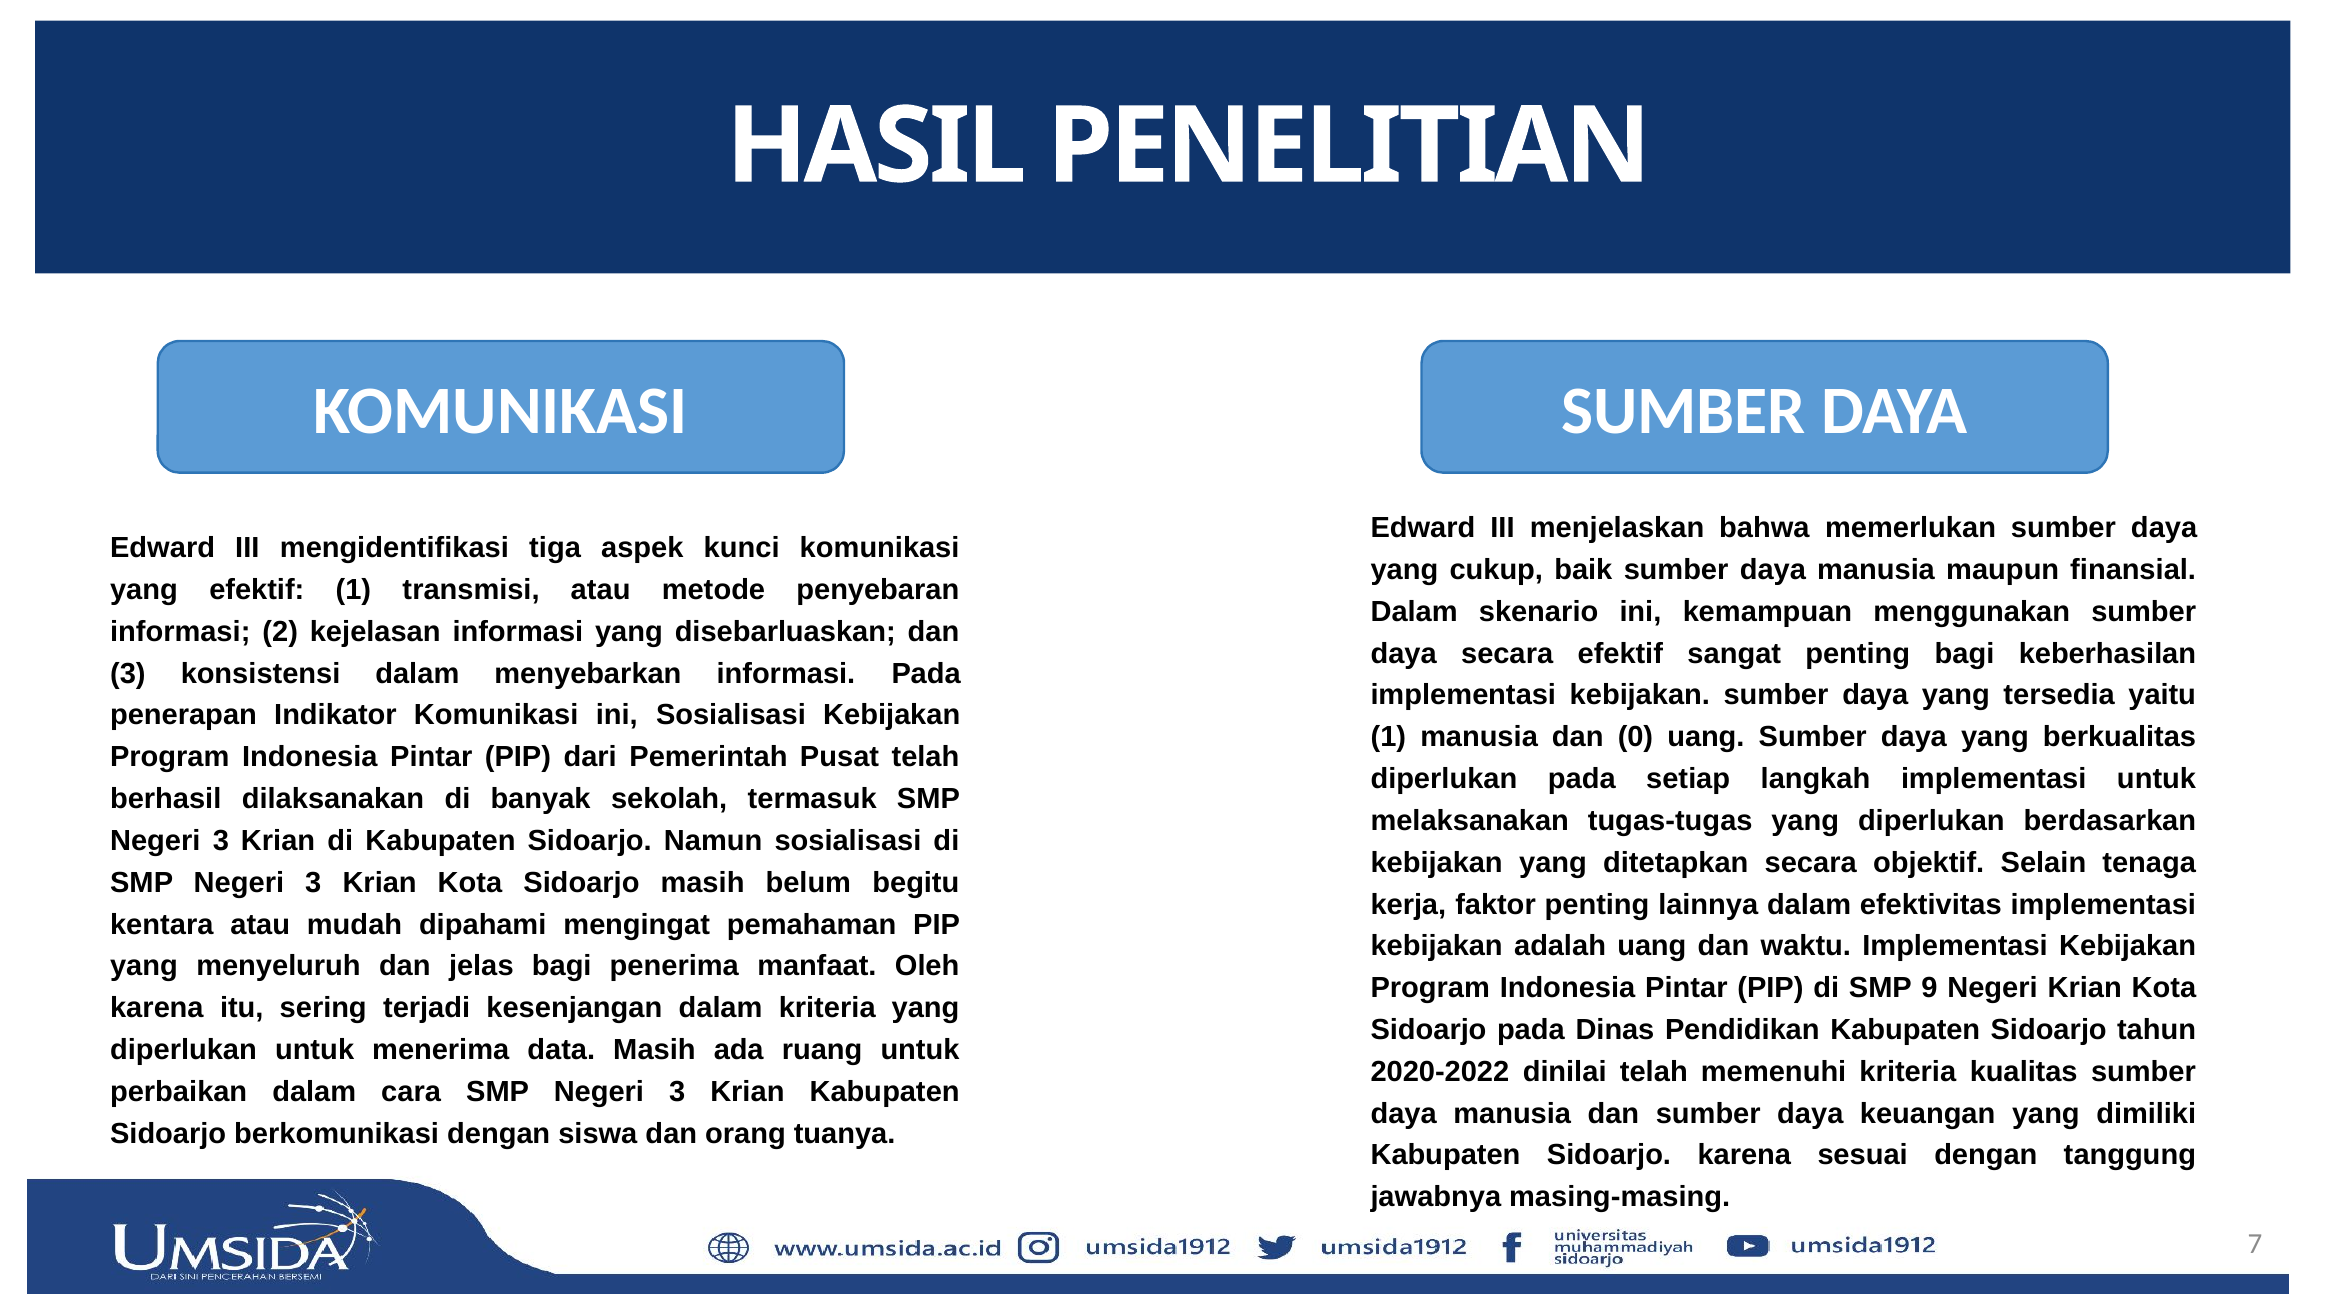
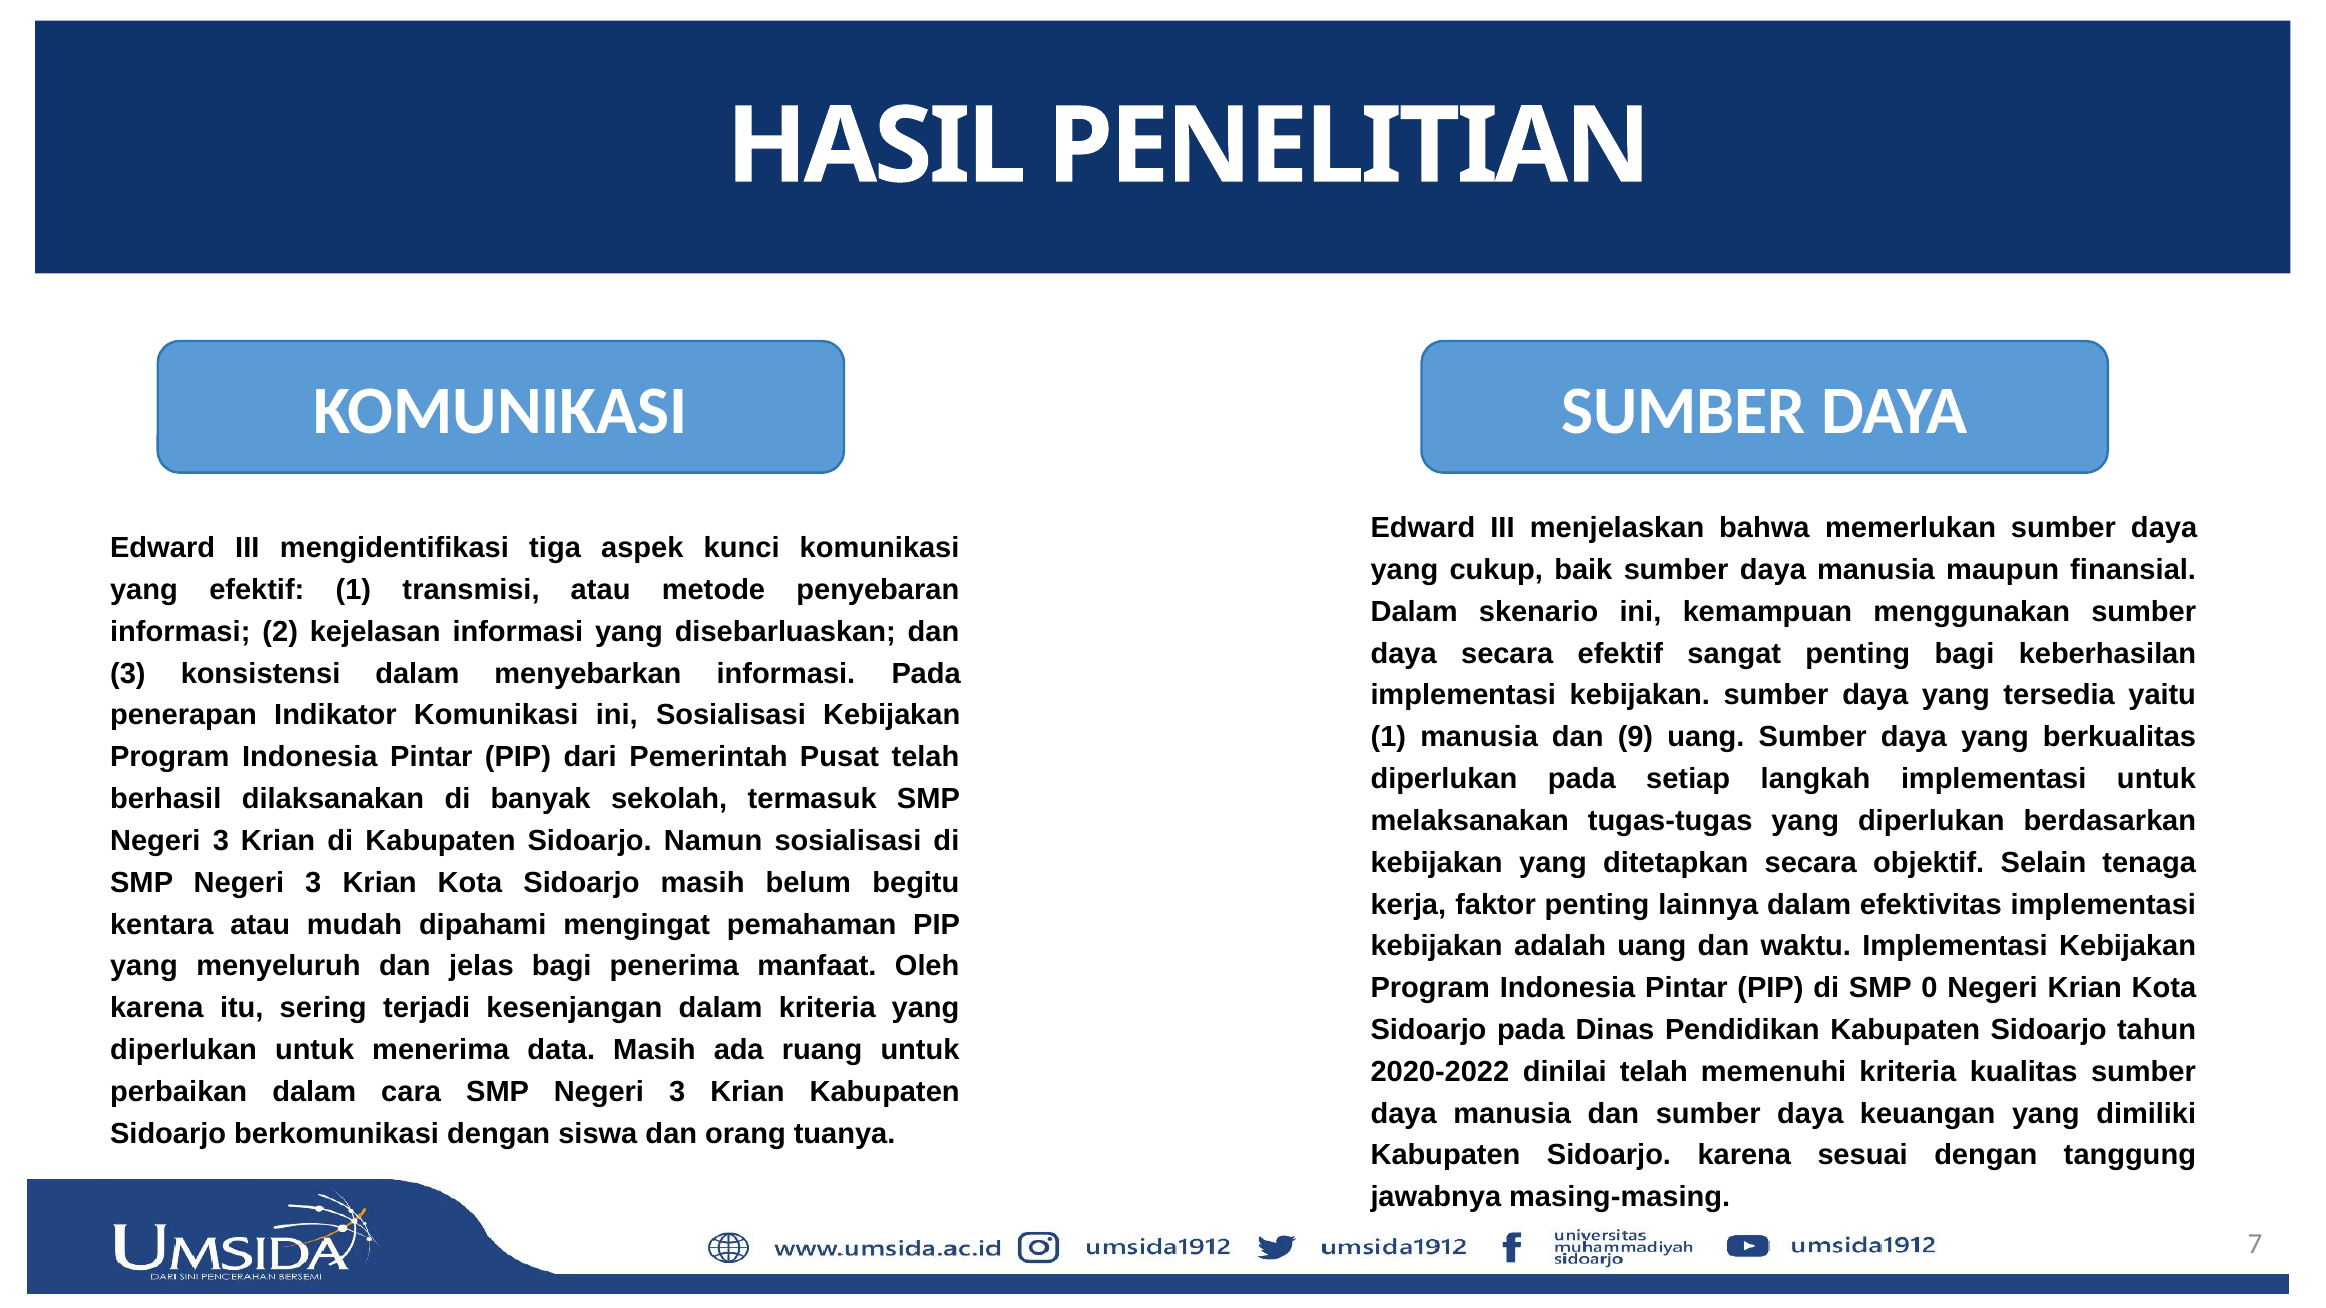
0: 0 -> 9
9: 9 -> 0
